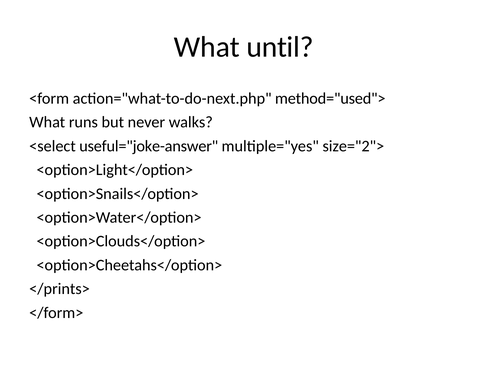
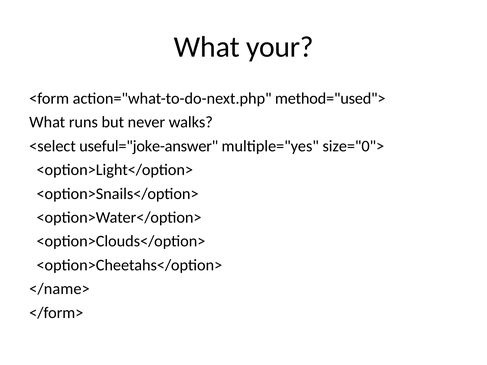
until: until -> your
size="2">: size="2"> -> size="0">
</prints>: </prints> -> </name>
